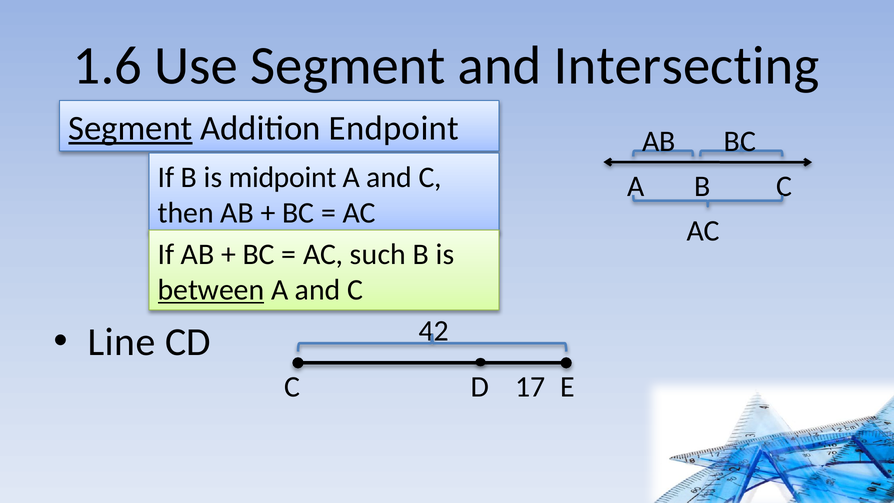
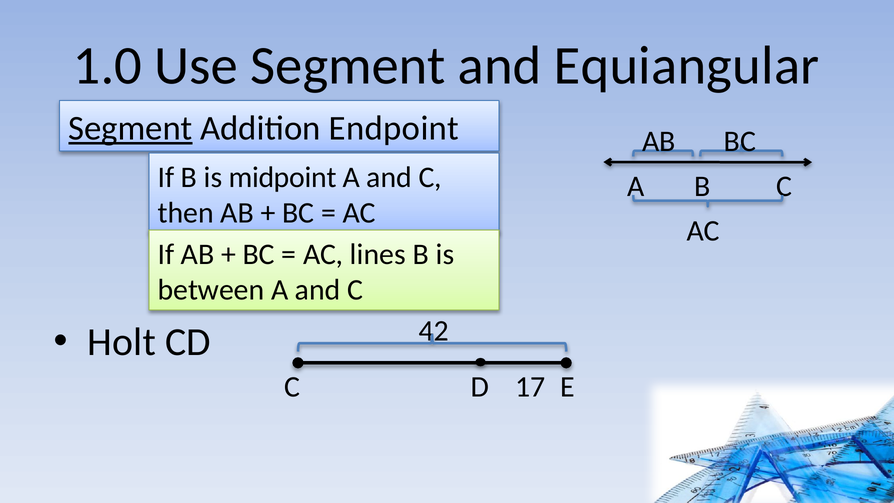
1.6: 1.6 -> 1.0
Intersecting: Intersecting -> Equiangular
such: such -> lines
between underline: present -> none
Line: Line -> Holt
